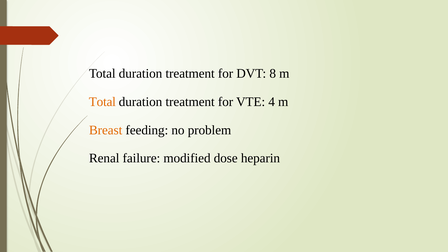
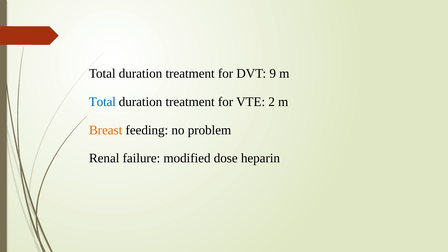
8: 8 -> 9
Total at (102, 102) colour: orange -> blue
4: 4 -> 2
